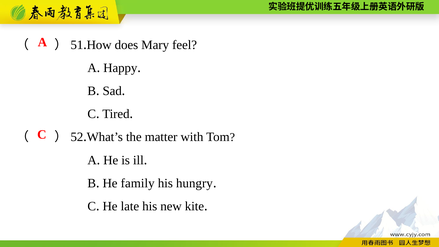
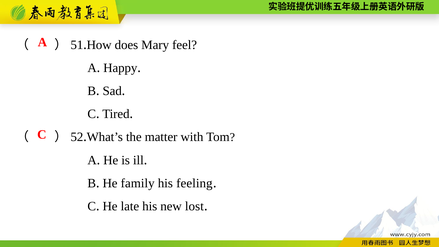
hungry: hungry -> feeling
kite: kite -> lost
